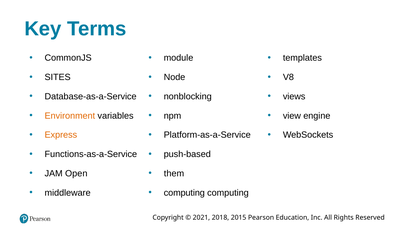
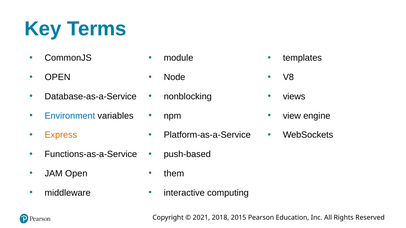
SITES at (58, 77): SITES -> OPEN
Environment colour: orange -> blue
computing at (184, 193): computing -> interactive
